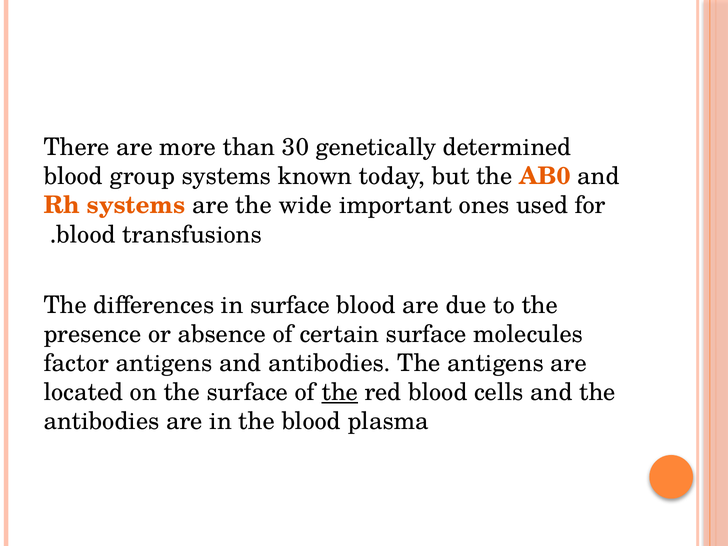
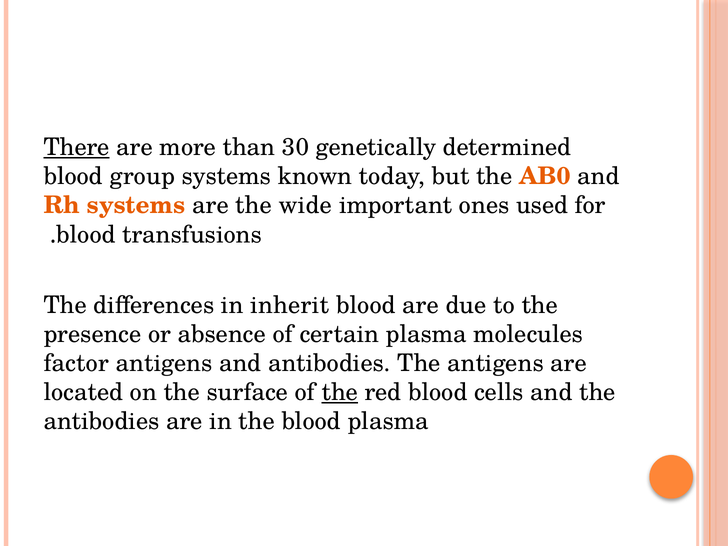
There underline: none -> present
in surface: surface -> inherit
certain surface: surface -> plasma
